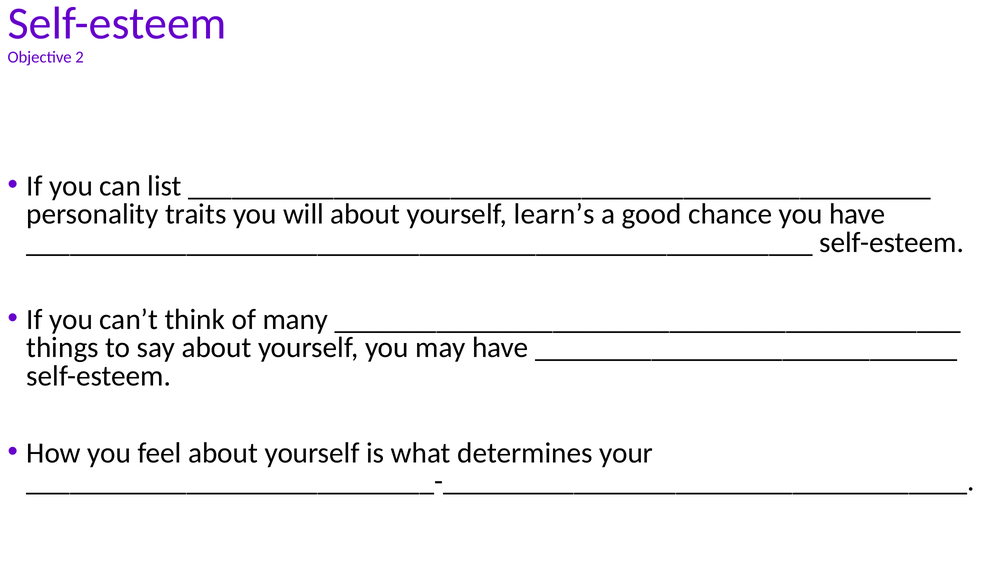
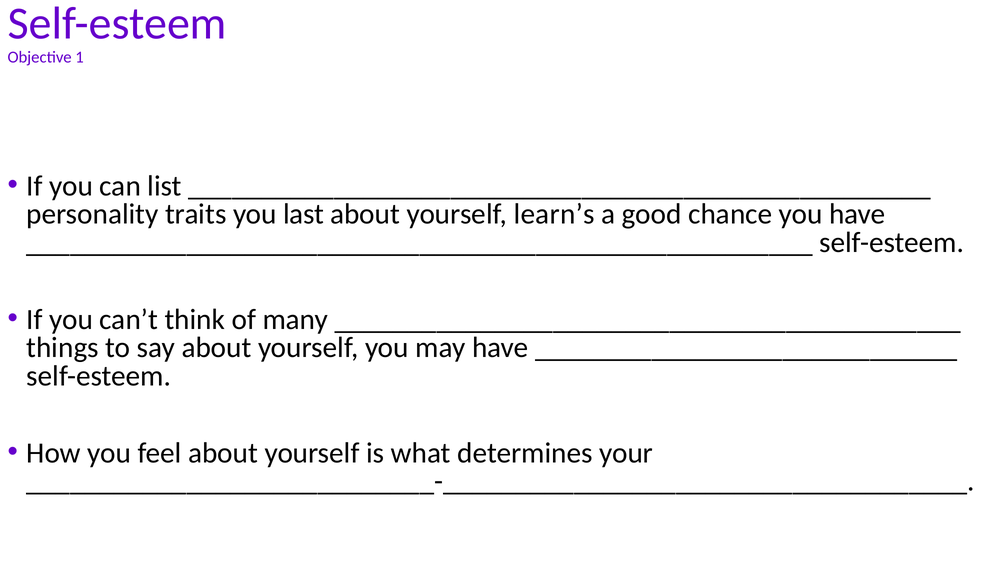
2: 2 -> 1
will: will -> last
